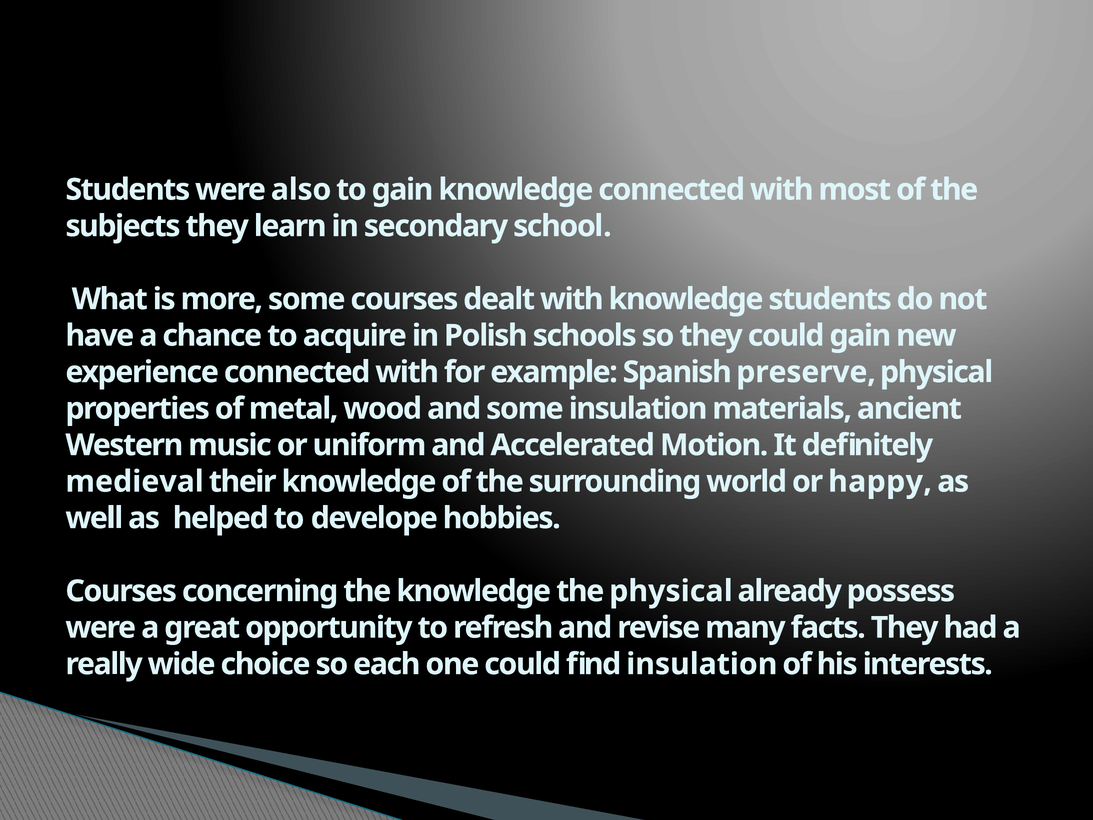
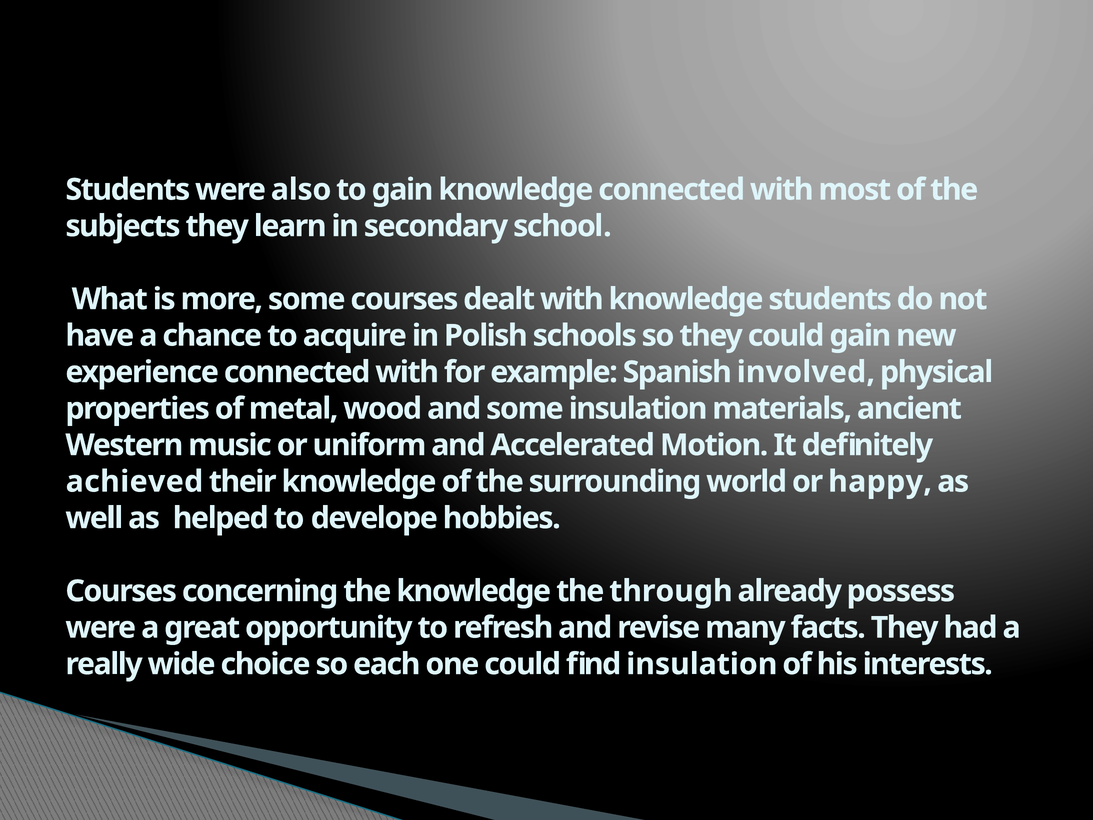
preserve: preserve -> involved
medieval: medieval -> achieved
the physical: physical -> through
